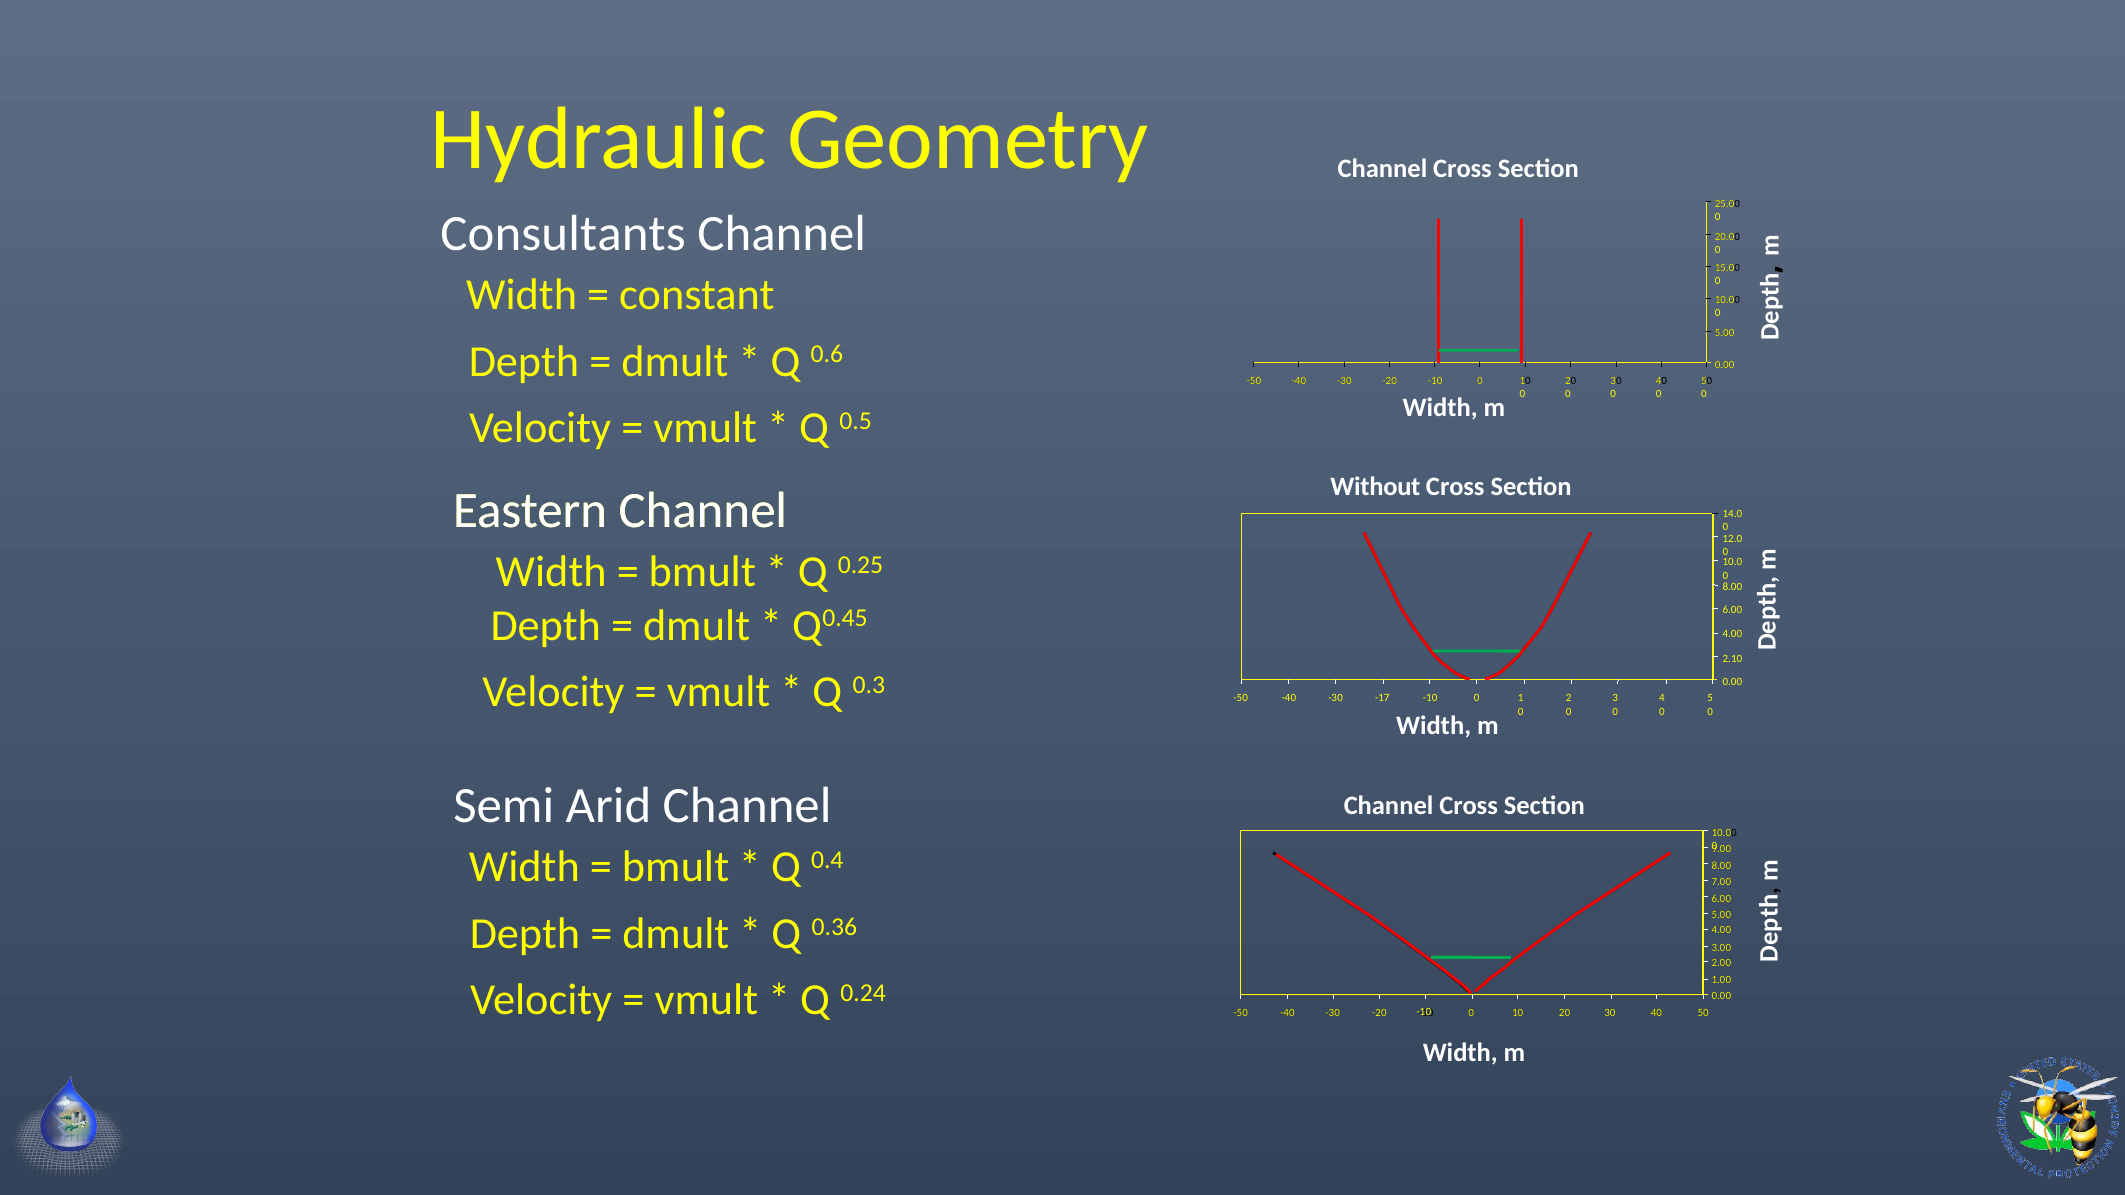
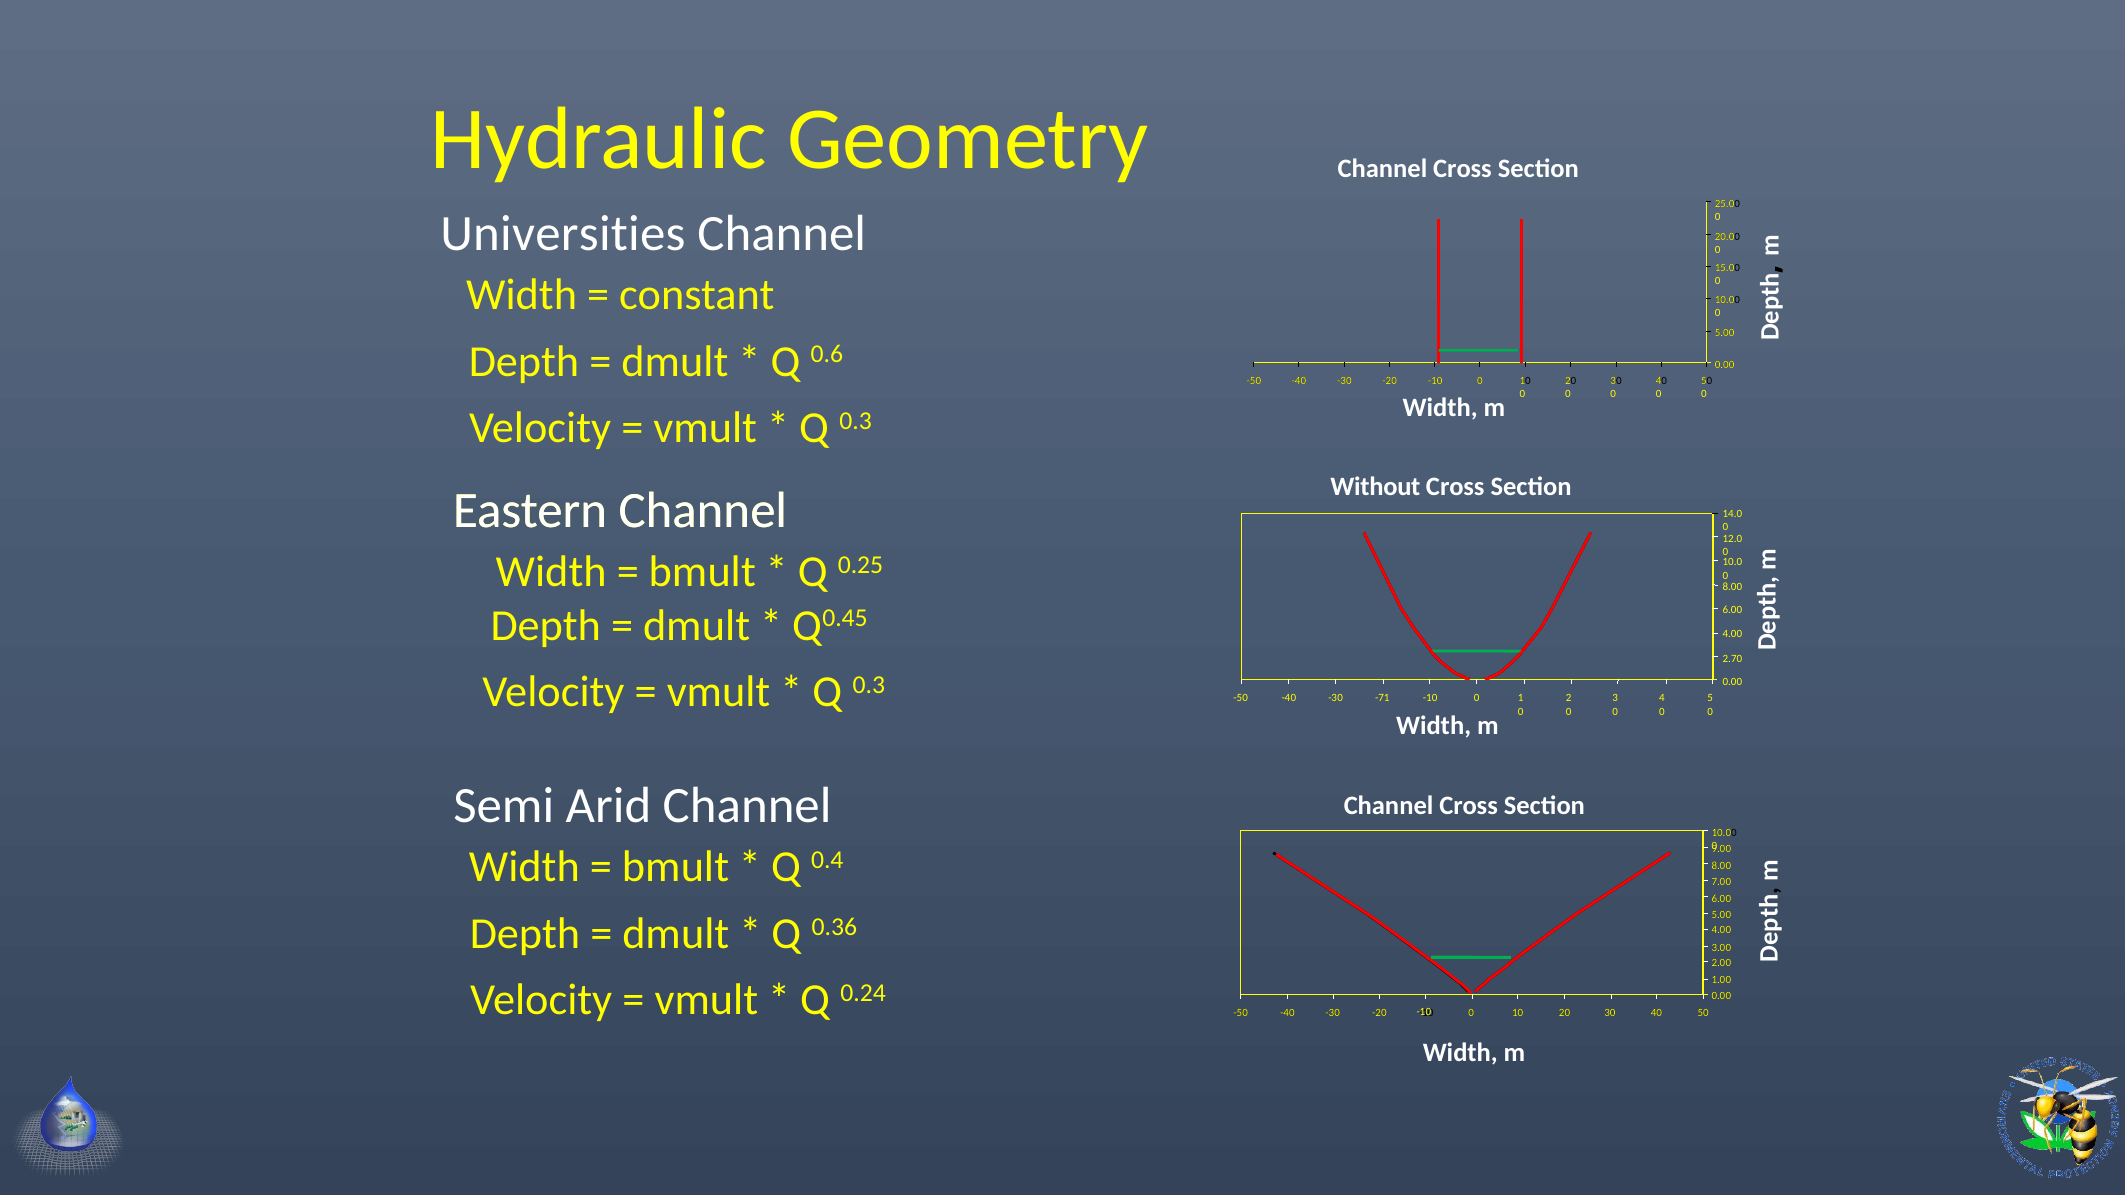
Consultants: Consultants -> Universities
0.5 at (856, 421): 0.5 -> 0.3
2.10: 2.10 -> 2.70
-17: -17 -> -71
